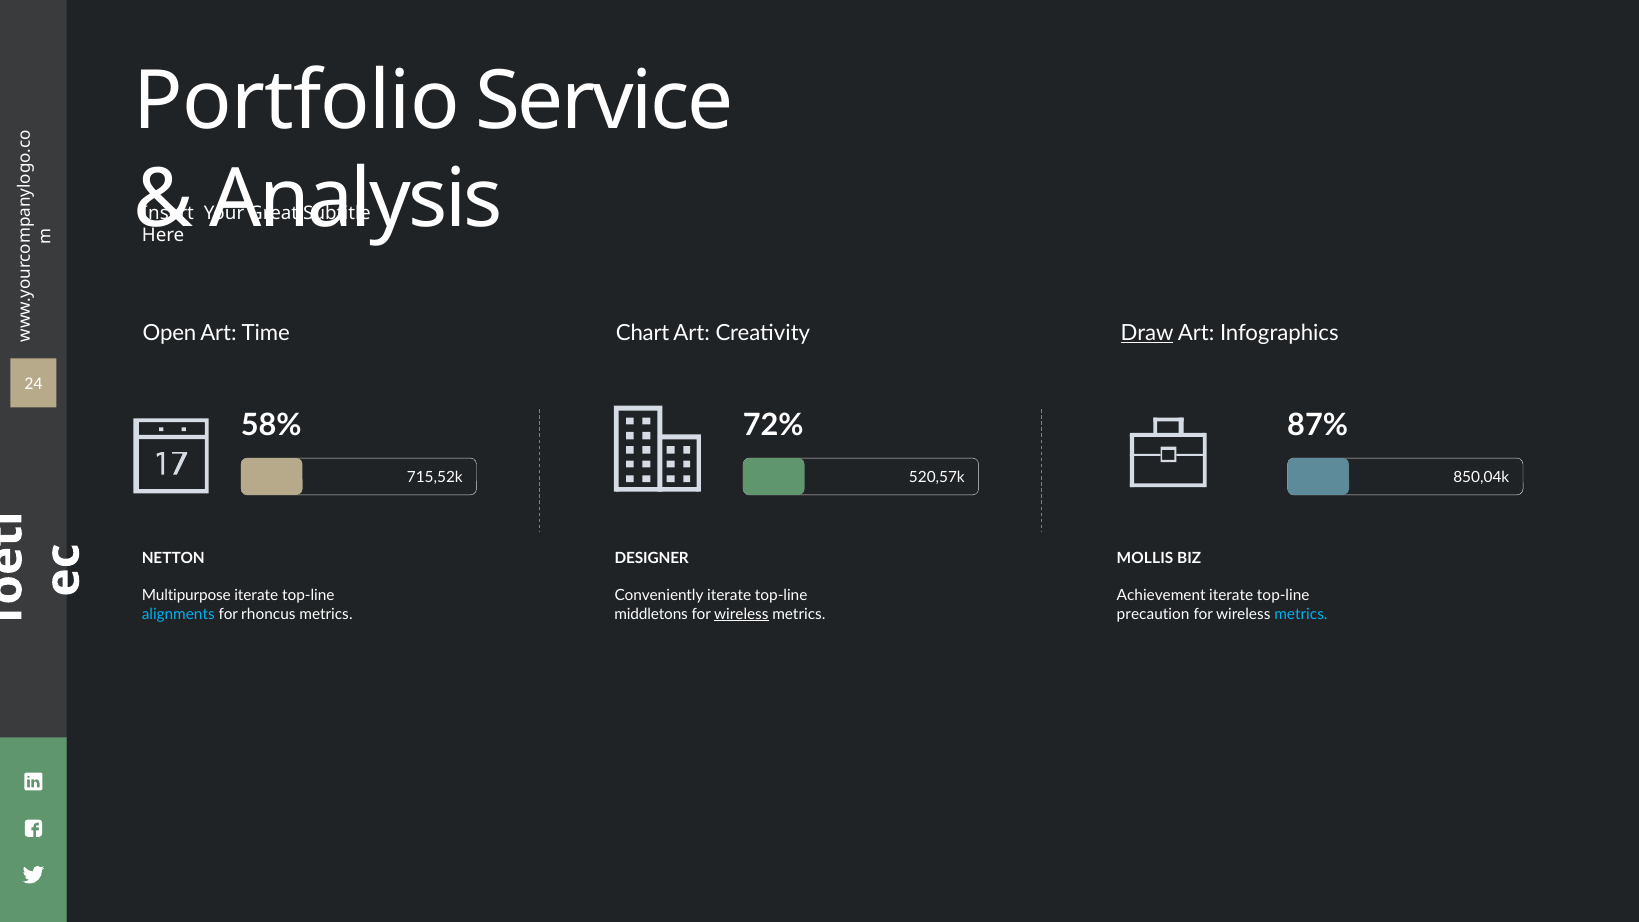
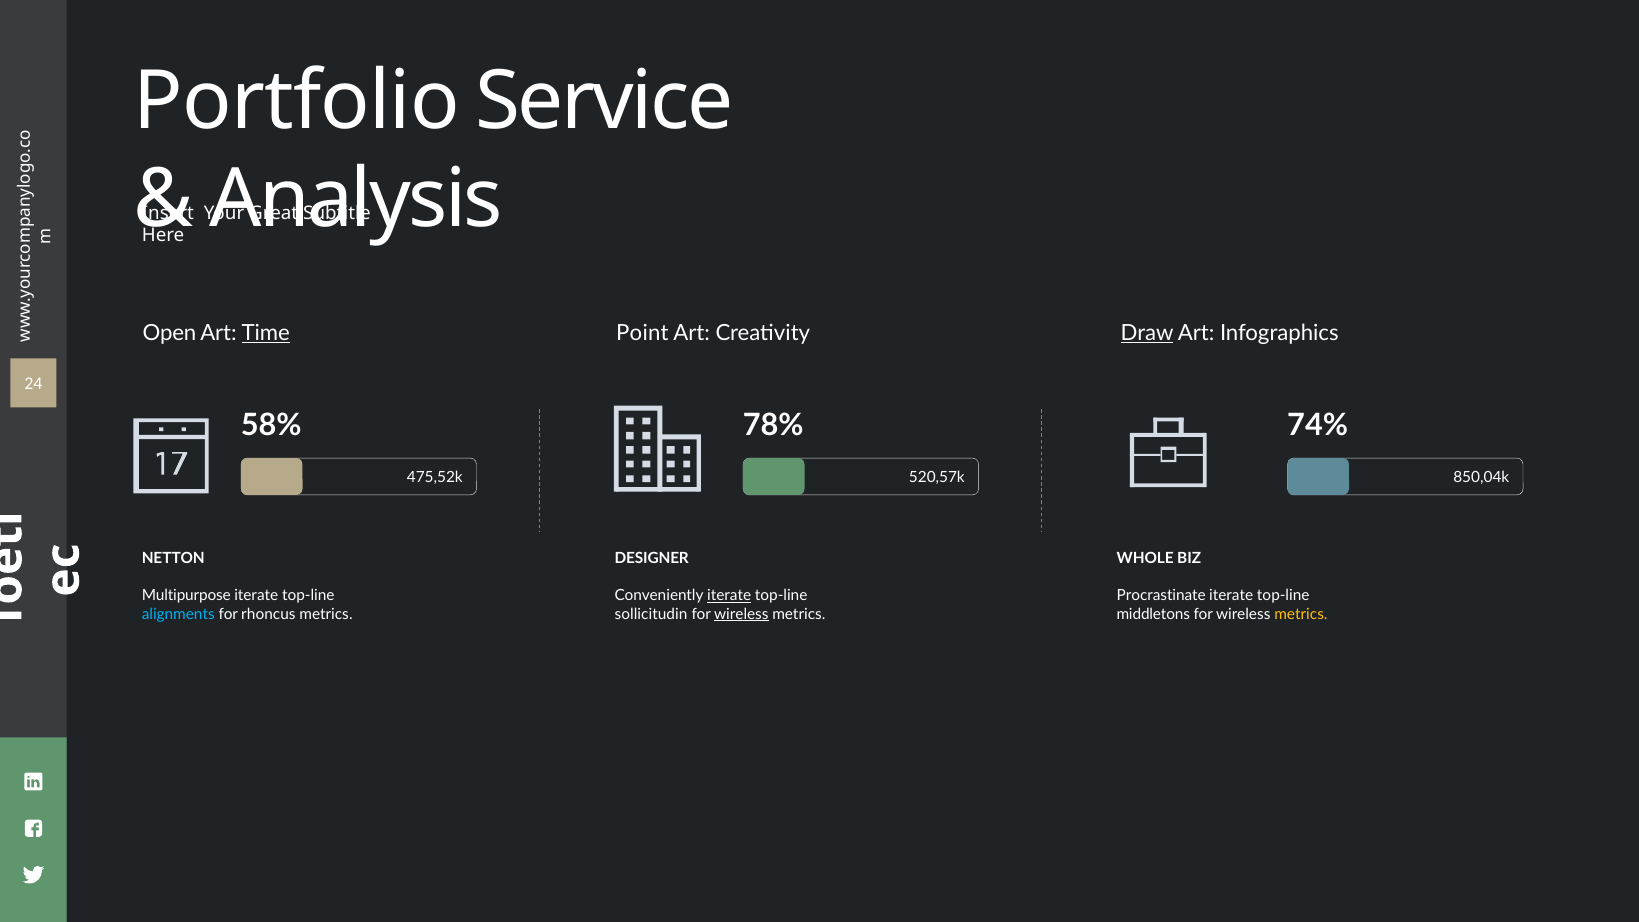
Time underline: none -> present
Chart: Chart -> Point
72%: 72% -> 78%
87%: 87% -> 74%
715,52k: 715,52k -> 475,52k
MOLLIS: MOLLIS -> WHOLE
iterate at (729, 596) underline: none -> present
Achievement: Achievement -> Procrastinate
middletons: middletons -> sollicitudin
precaution: precaution -> middletons
metrics at (1301, 614) colour: light blue -> yellow
